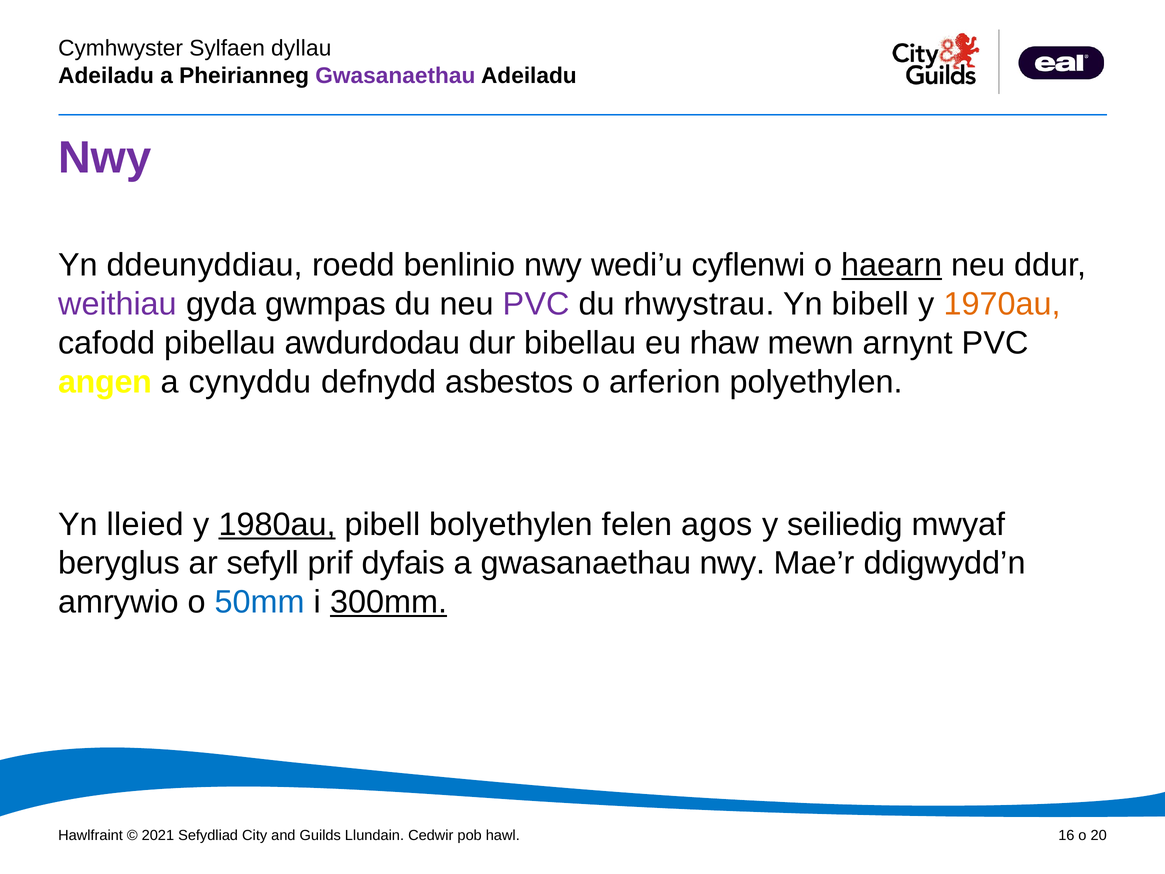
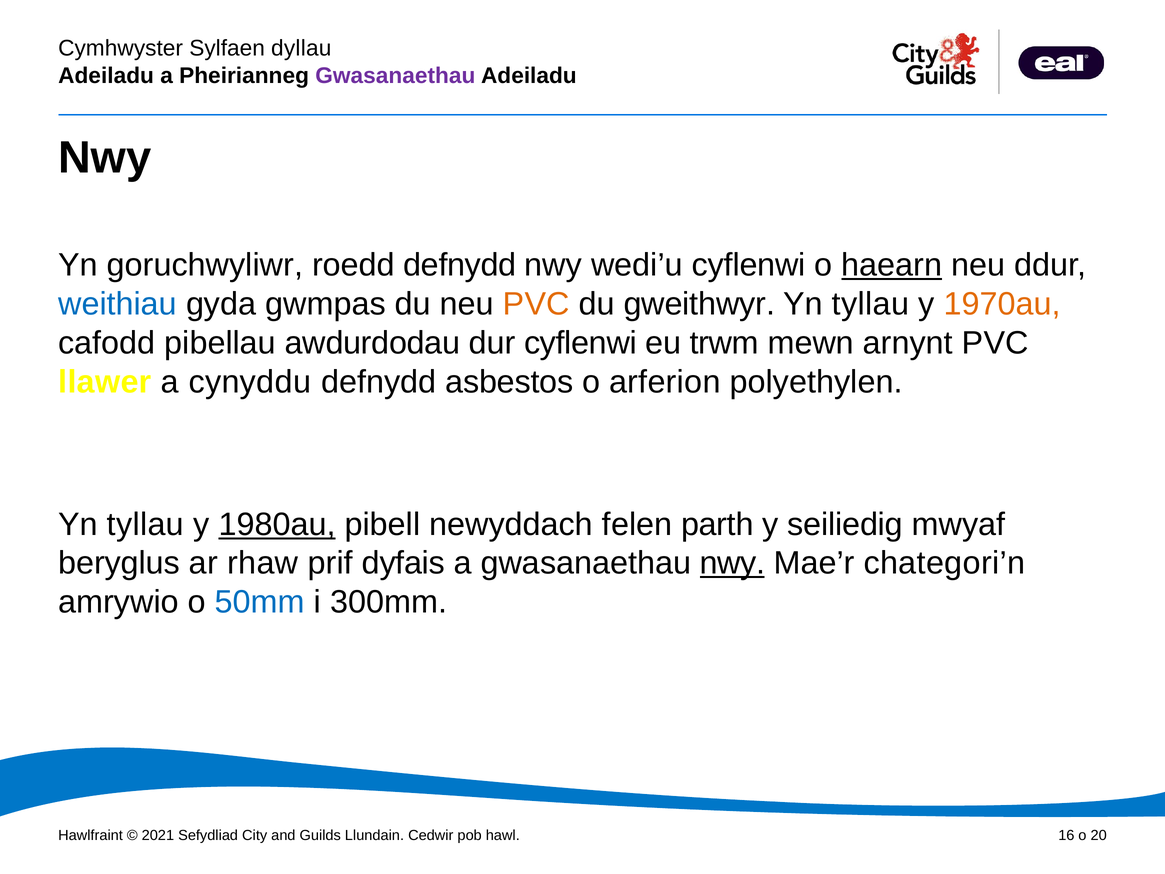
Nwy at (105, 158) colour: purple -> black
ddeunyddiau: ddeunyddiau -> goruchwyliwr
roedd benlinio: benlinio -> defnydd
weithiau colour: purple -> blue
PVC at (536, 304) colour: purple -> orange
rhwystrau: rhwystrau -> gweithwyr
bibell at (870, 304): bibell -> tyllau
dur bibellau: bibellau -> cyflenwi
rhaw: rhaw -> trwm
angen: angen -> llawer
lleied at (145, 524): lleied -> tyllau
bolyethylen: bolyethylen -> newyddach
agos: agos -> parth
sefyll: sefyll -> rhaw
nwy at (733, 563) underline: none -> present
ddigwydd’n: ddigwydd’n -> chategori’n
300mm underline: present -> none
